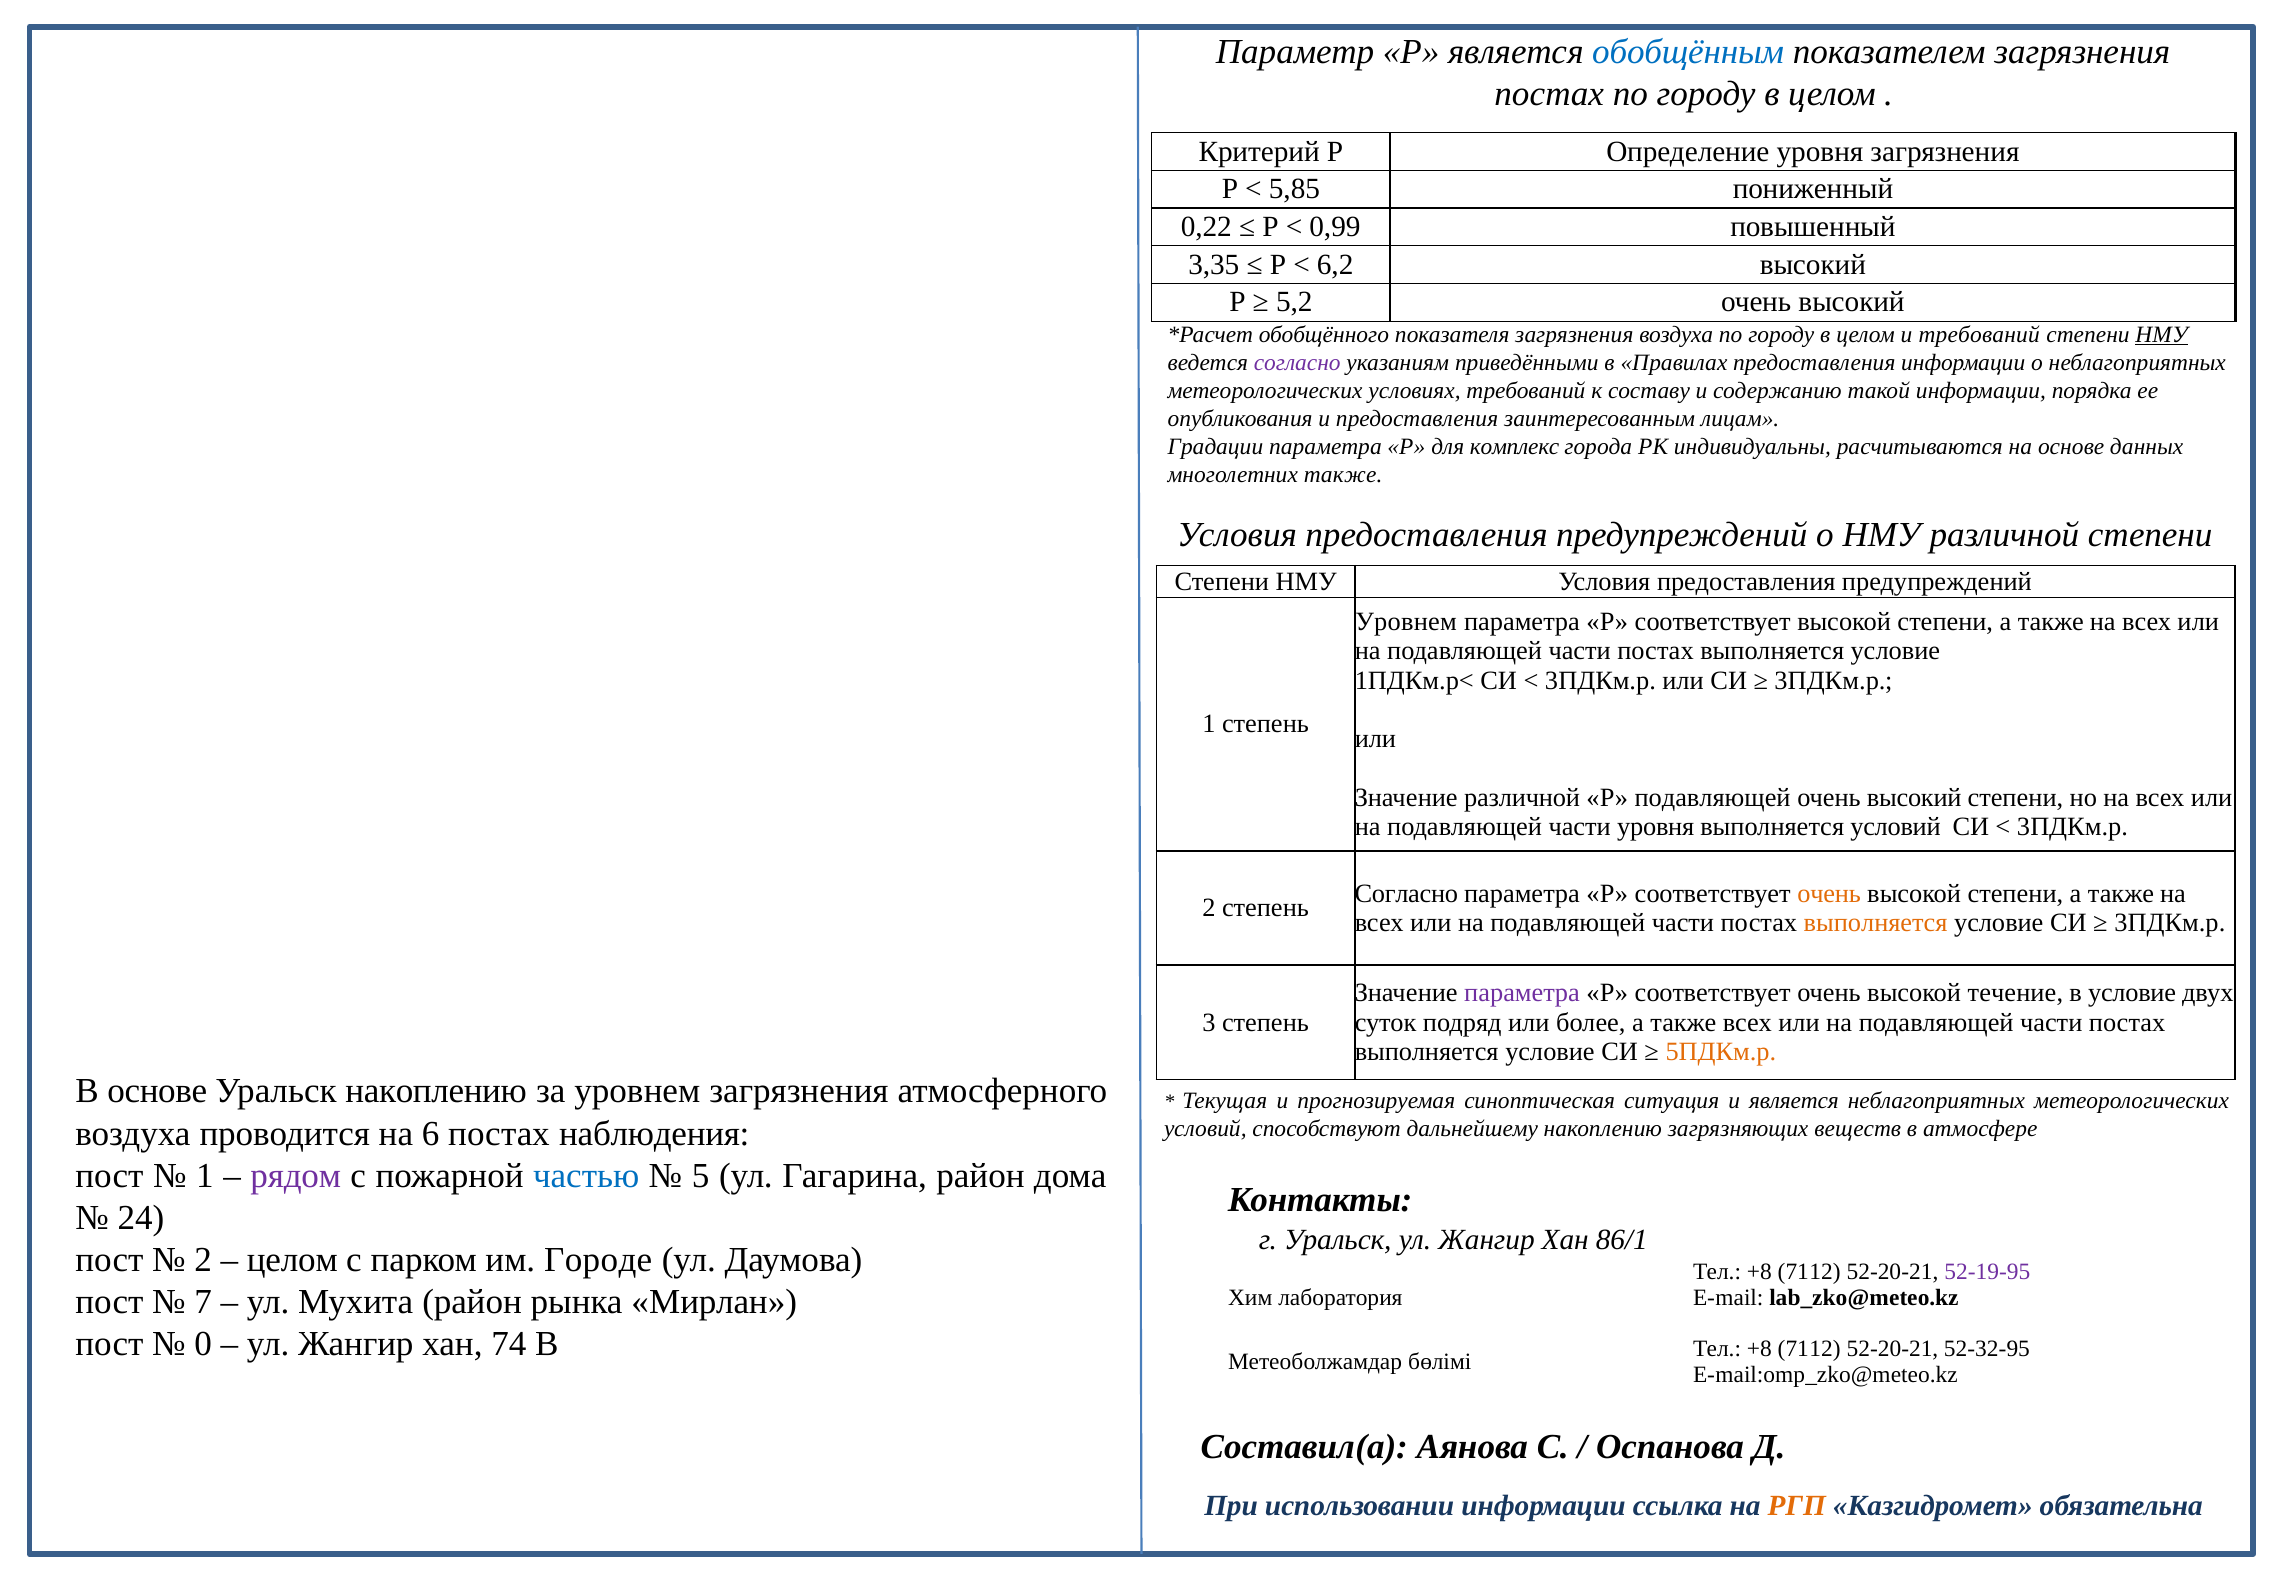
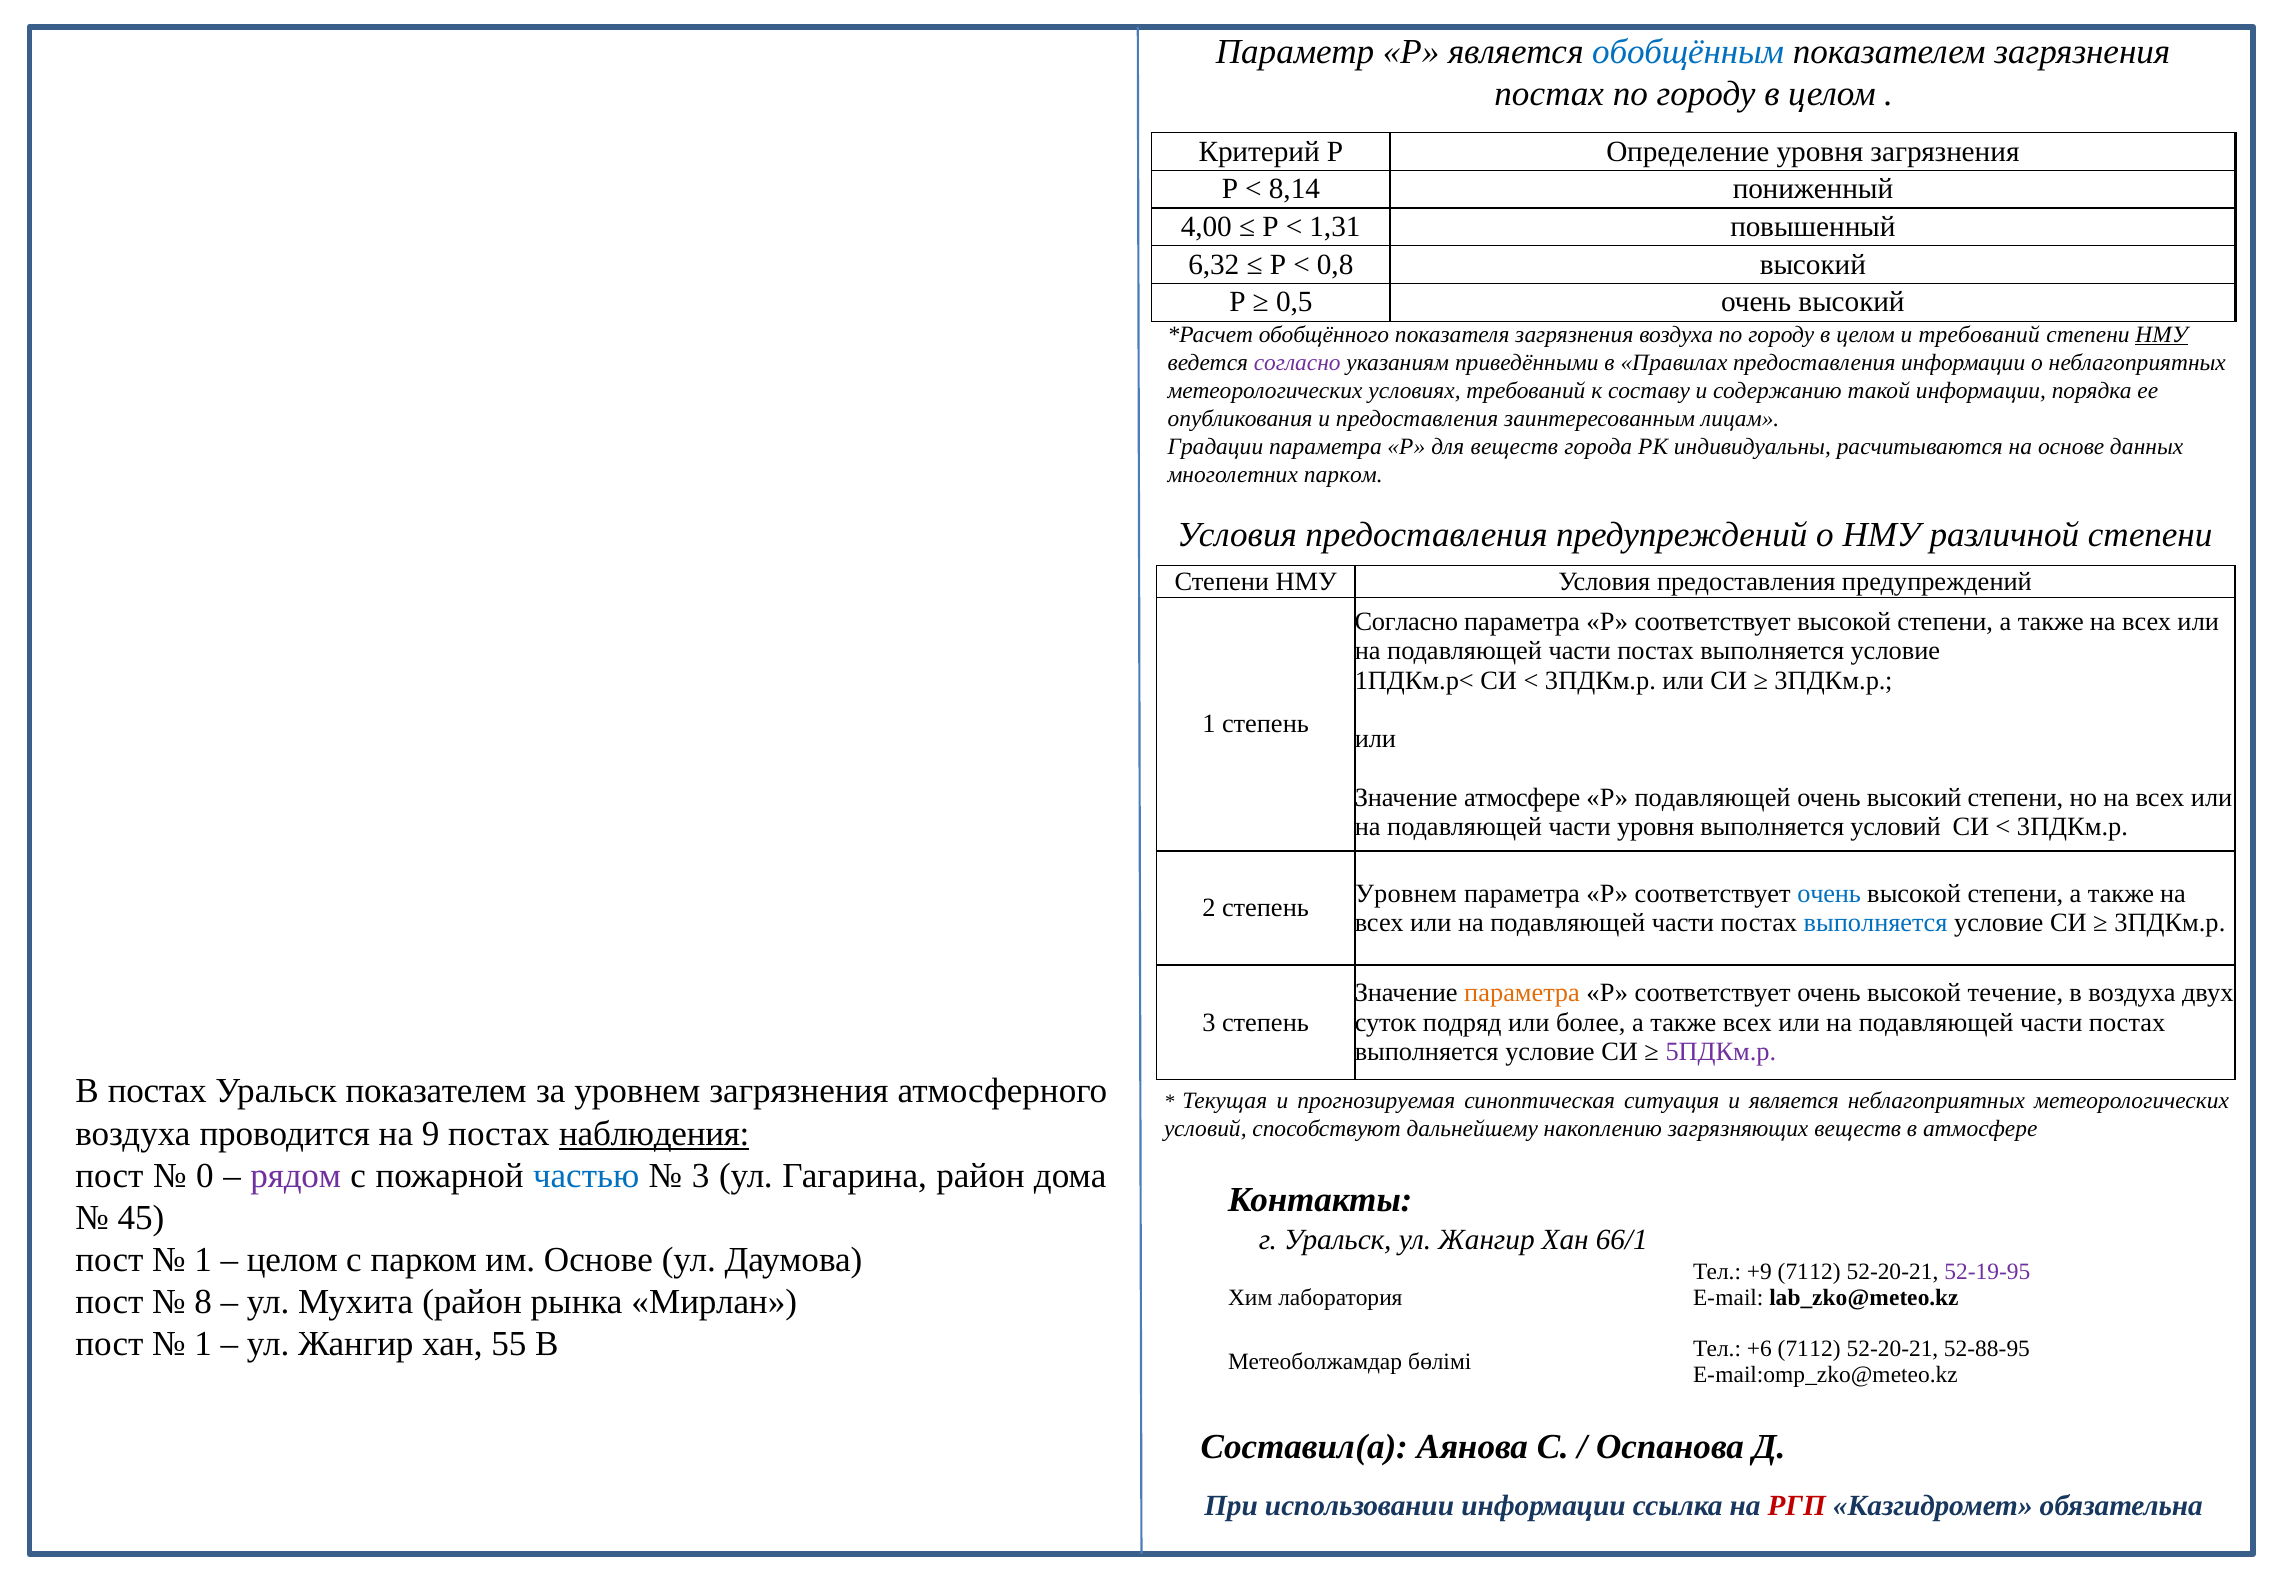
5,85: 5,85 -> 8,14
0,22: 0,22 -> 4,00
0,99: 0,99 -> 1,31
3,35: 3,35 -> 6,32
6,2: 6,2 -> 0,8
5,2: 5,2 -> 0,5
для комплекс: комплекс -> веществ
многолетних также: также -> парком
Уровнем at (1406, 622): Уровнем -> Согласно
Значение различной: различной -> атмосфере
Согласно at (1406, 893): Согласно -> Уровнем
очень at (1829, 893) colour: orange -> blue
выполняется at (1876, 923) colour: orange -> blue
параметра at (1522, 993) colour: purple -> orange
в условие: условие -> воздуха
5ПДКм.р colour: orange -> purple
В основе: основе -> постах
Уральск накоплению: накоплению -> показателем
6: 6 -> 9
наблюдения underline: none -> present
1 at (205, 1175): 1 -> 0
5 at (701, 1175): 5 -> 3
24: 24 -> 45
86/1: 86/1 -> 66/1
2 at (203, 1260): 2 -> 1
им Городе: Городе -> Основе
+8 at (1759, 1271): +8 -> +9
7: 7 -> 8
0 at (203, 1344): 0 -> 1
74: 74 -> 55
+8 at (1759, 1349): +8 -> +6
52-32-95: 52-32-95 -> 52-88-95
РГП colour: orange -> red
